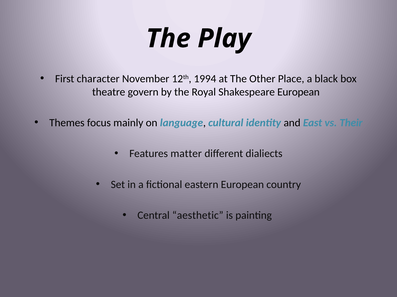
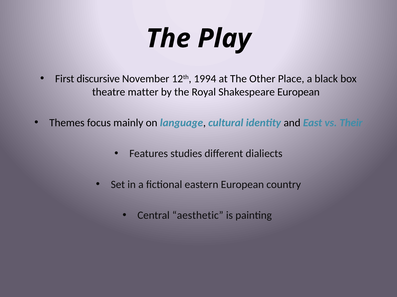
character: character -> discursive
govern: govern -> matter
matter: matter -> studies
